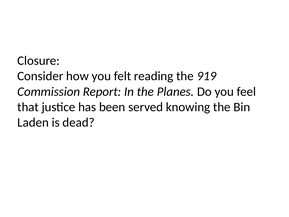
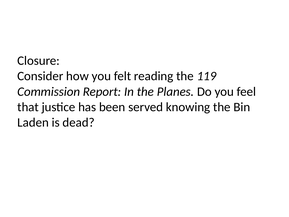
919: 919 -> 119
